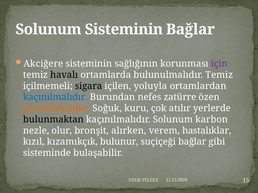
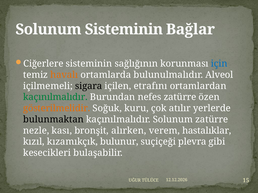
Akciğere: Akciğere -> Ciğerlere
için colour: purple -> blue
havalı colour: black -> orange
bulunulmalıdır Temiz: Temiz -> Alveol
yoluyla: yoluyla -> etrafını
kaçınılmalıdır at (55, 97) colour: blue -> green
Solunum karbon: karbon -> zatürre
olur: olur -> kası
suçiçeği bağlar: bağlar -> plevra
sisteminde: sisteminde -> kesecikleri
